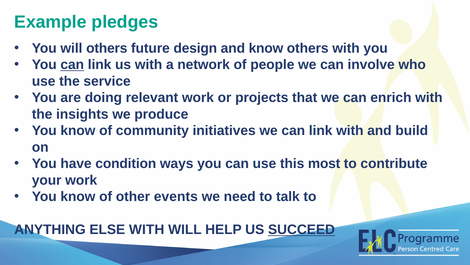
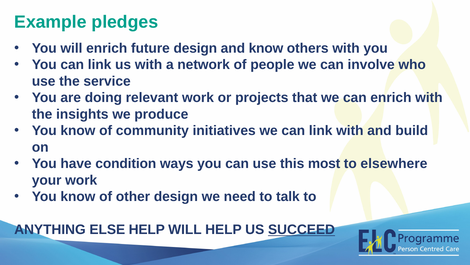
will others: others -> enrich
can at (72, 65) underline: present -> none
contribute: contribute -> elsewhere
other events: events -> design
ELSE WITH: WITH -> HELP
